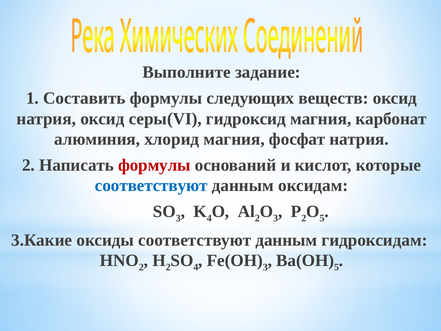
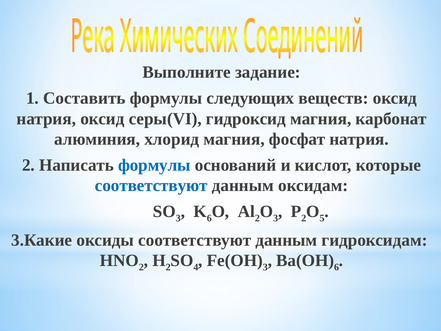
формулы at (154, 165) colour: red -> blue
4 at (209, 218): 4 -> 6
5 at (337, 267): 5 -> 6
